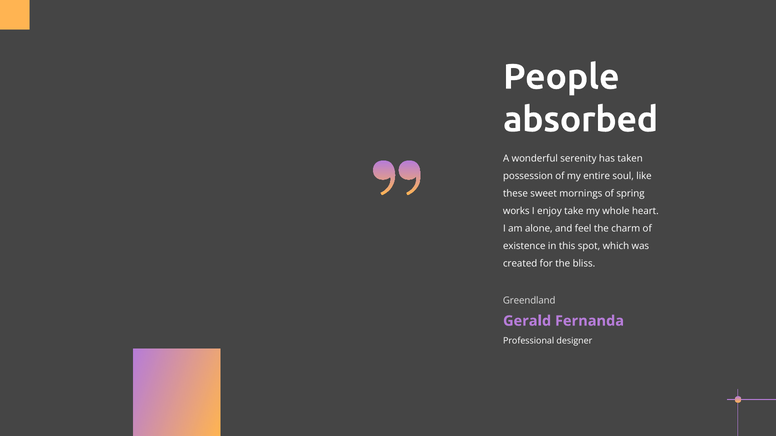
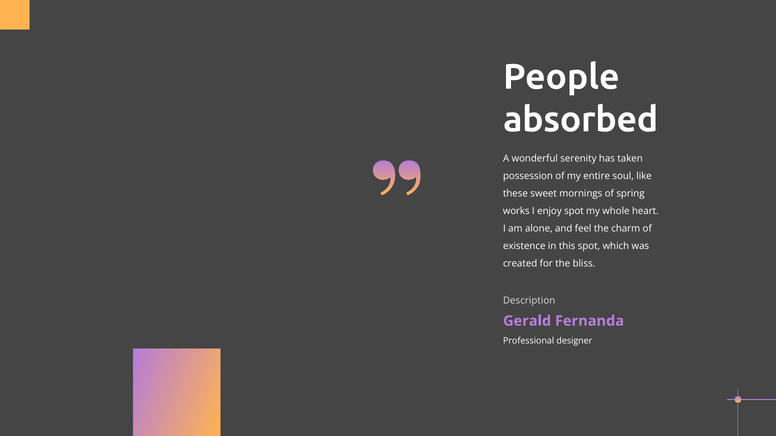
enjoy take: take -> spot
Greendland: Greendland -> Description
